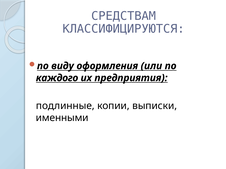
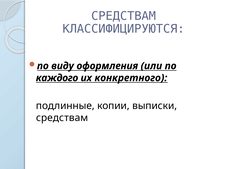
предприятия: предприятия -> конкретного
именными at (62, 118): именными -> средствам
